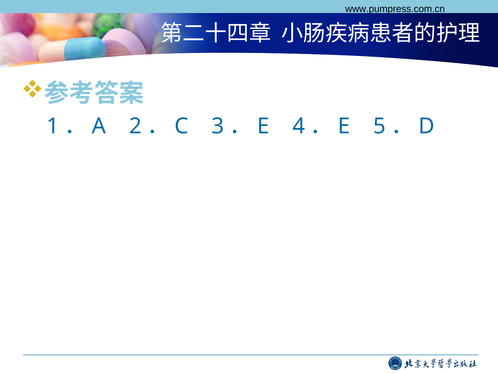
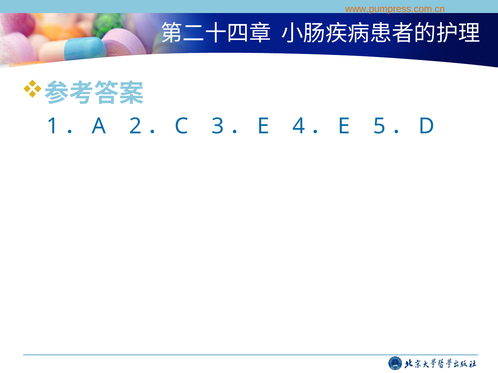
www.pumpress.com.cn colour: black -> orange
